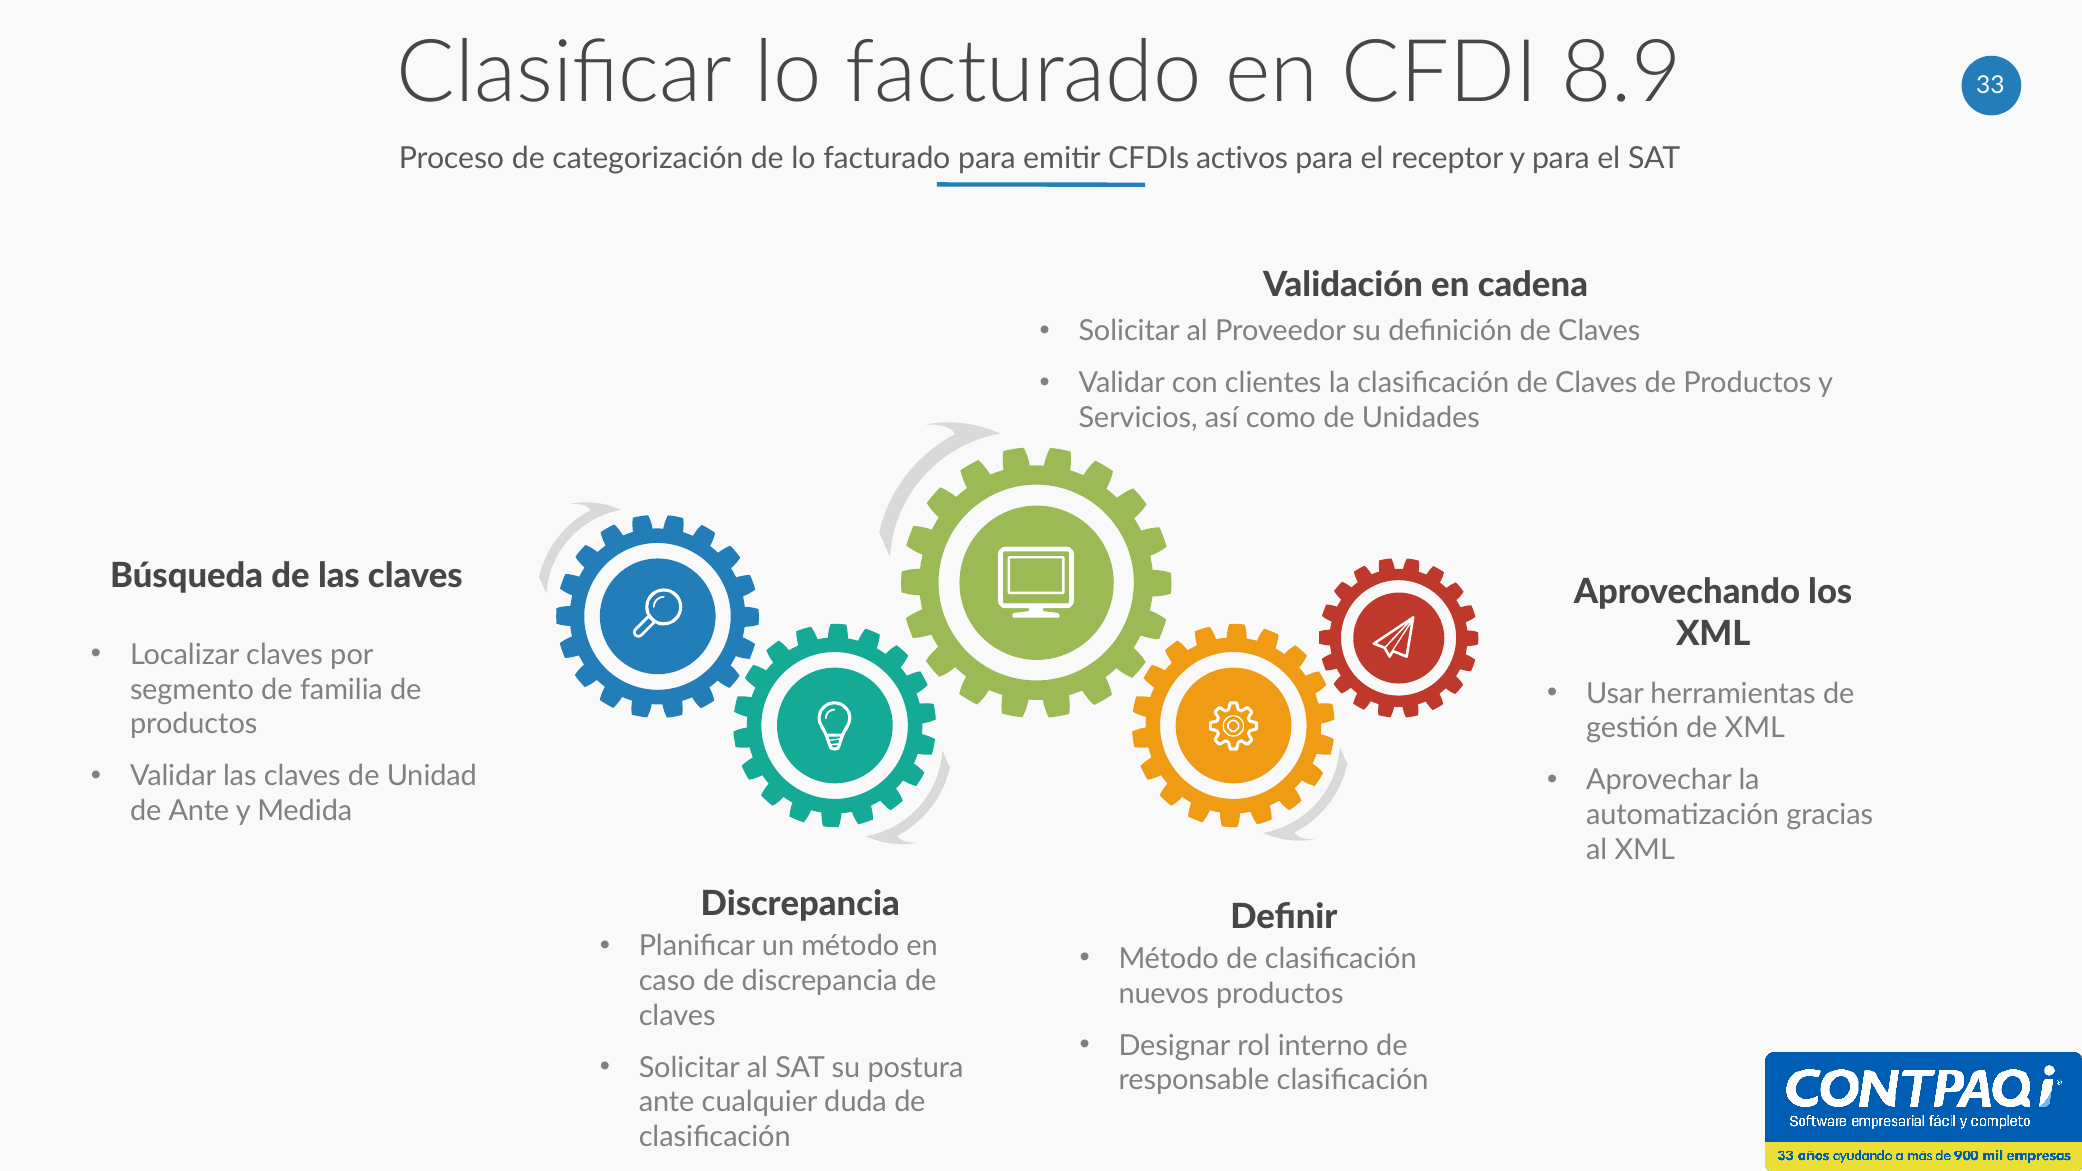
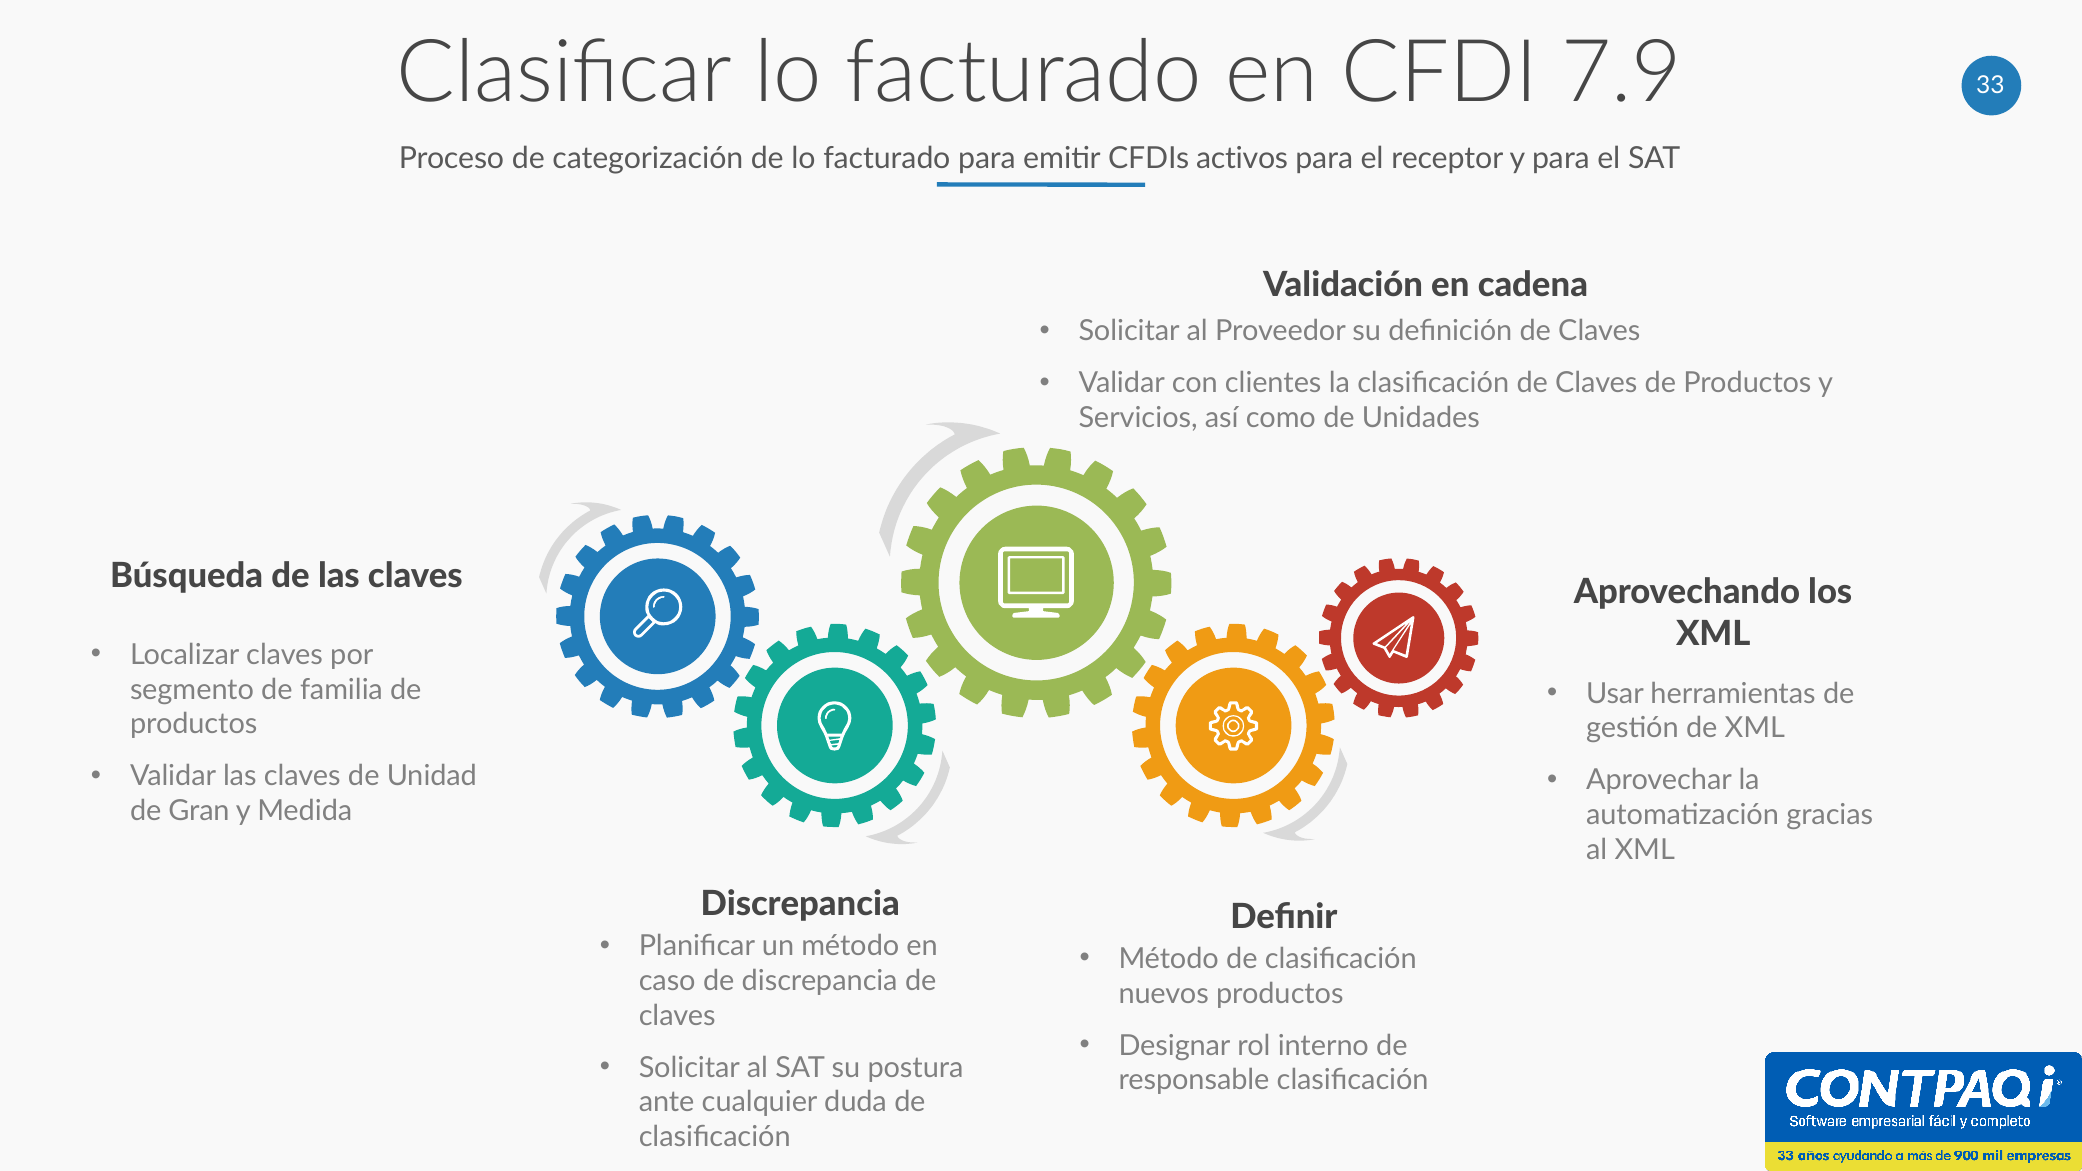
8.9: 8.9 -> 7.9
de Ante: Ante -> Gran
